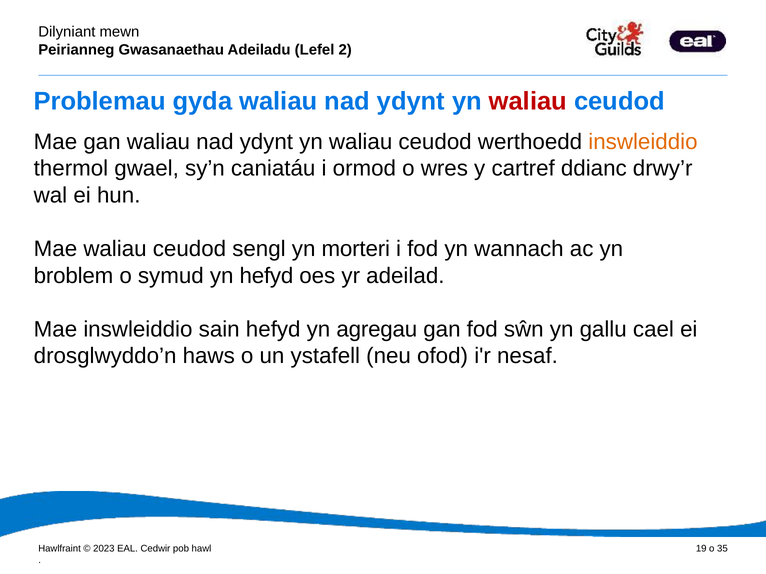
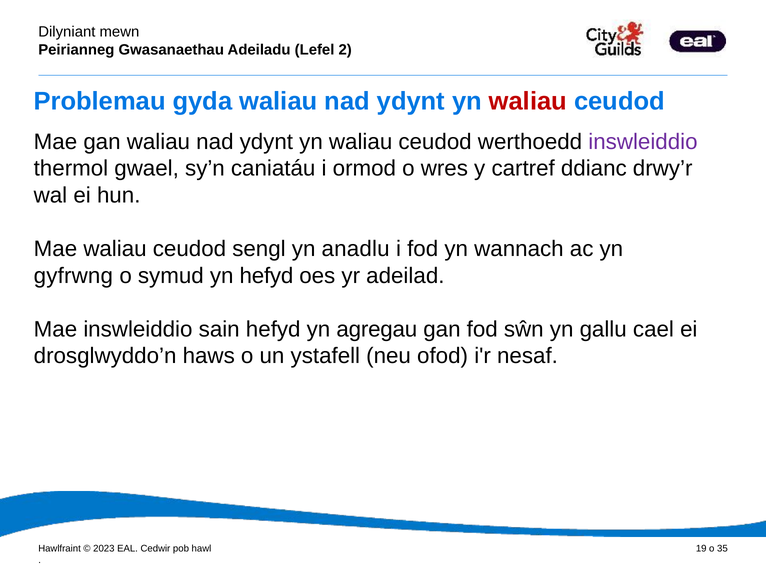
inswleiddio at (643, 142) colour: orange -> purple
morteri: morteri -> anadlu
broblem: broblem -> gyfrwng
